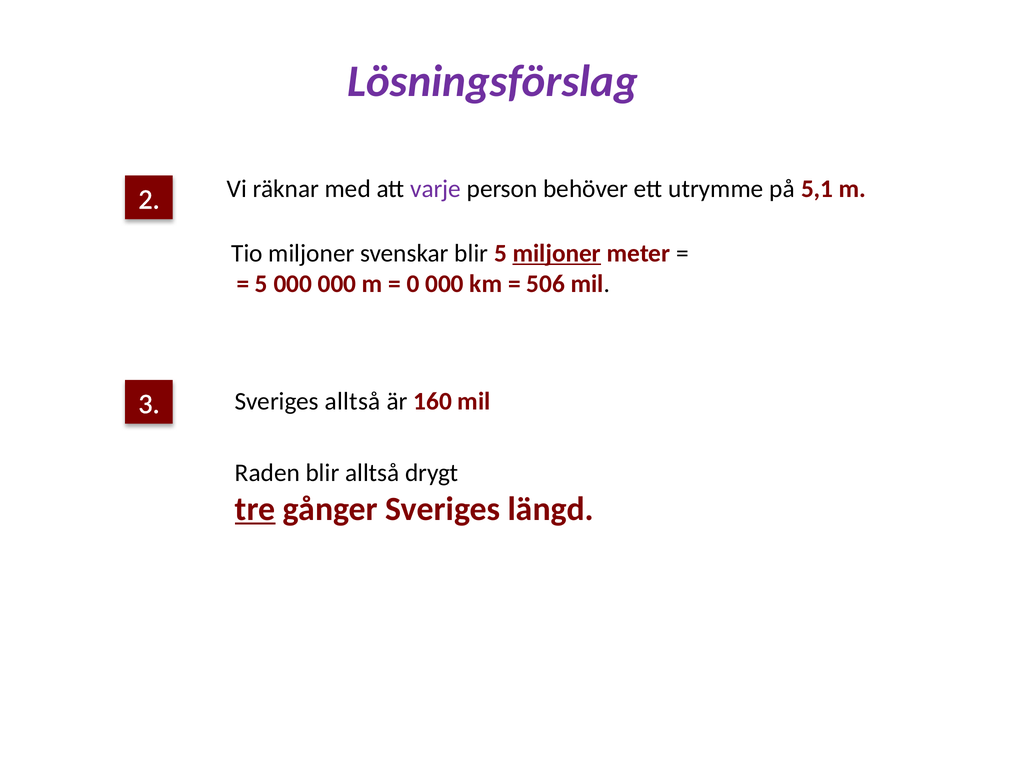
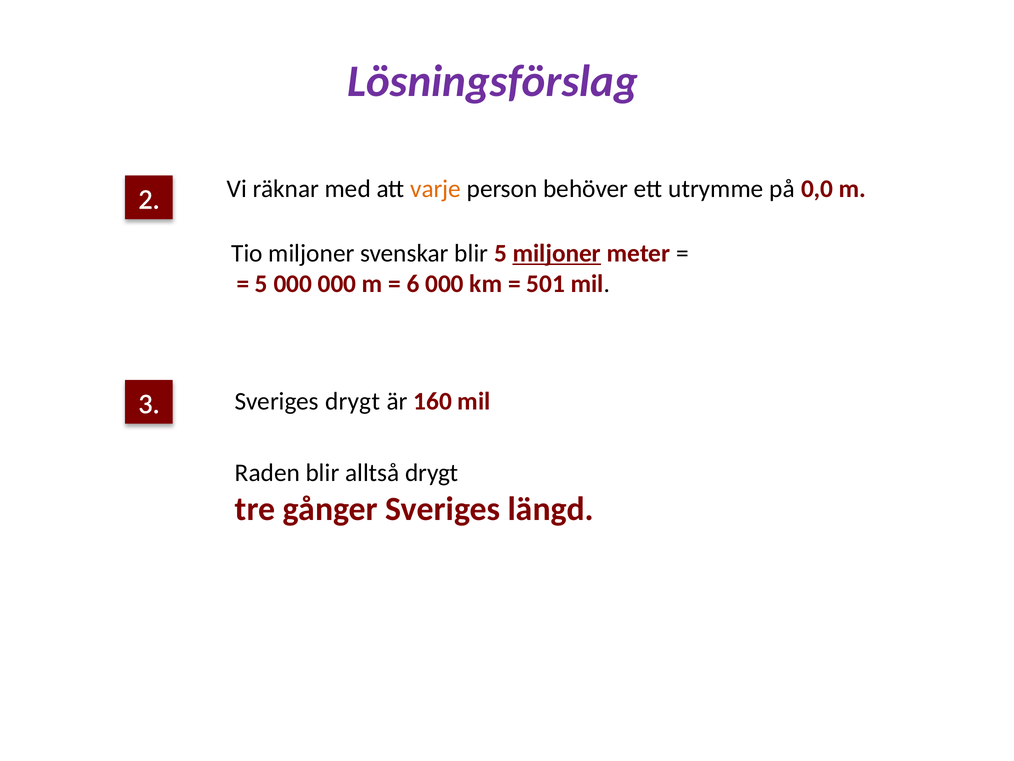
varje colour: purple -> orange
5,1: 5,1 -> 0,0
0: 0 -> 6
506: 506 -> 501
Sveriges alltså: alltså -> drygt
tre underline: present -> none
